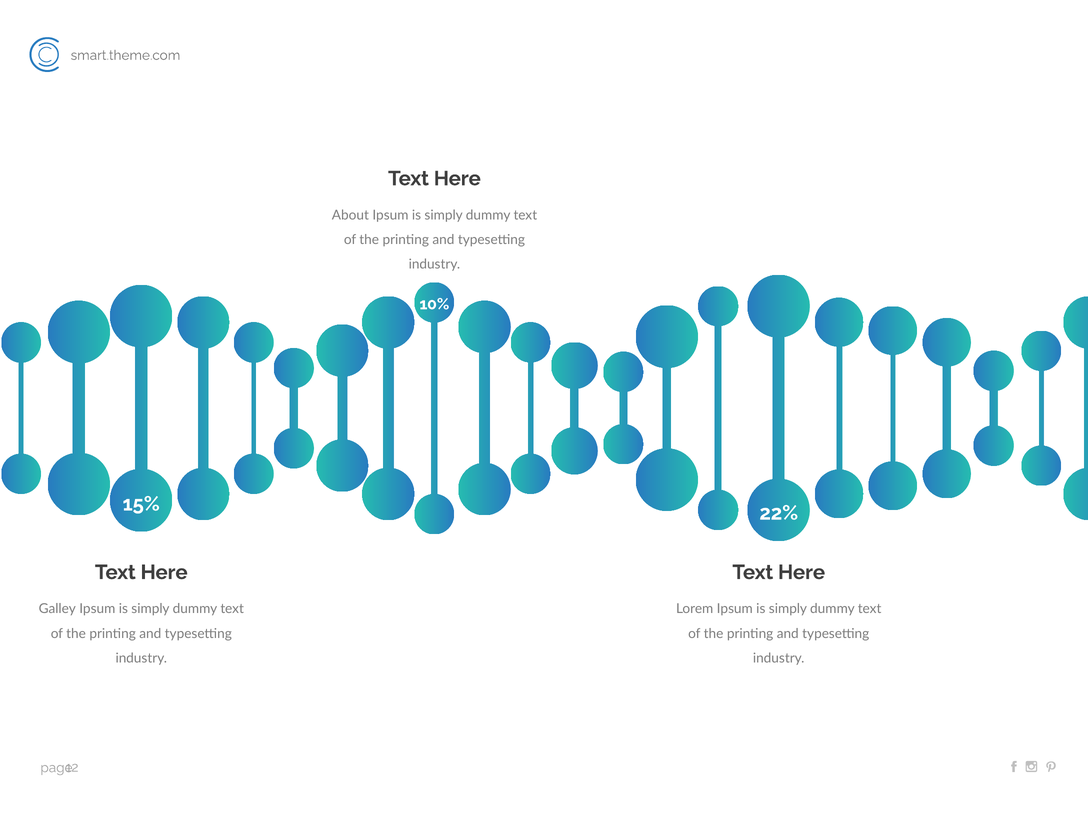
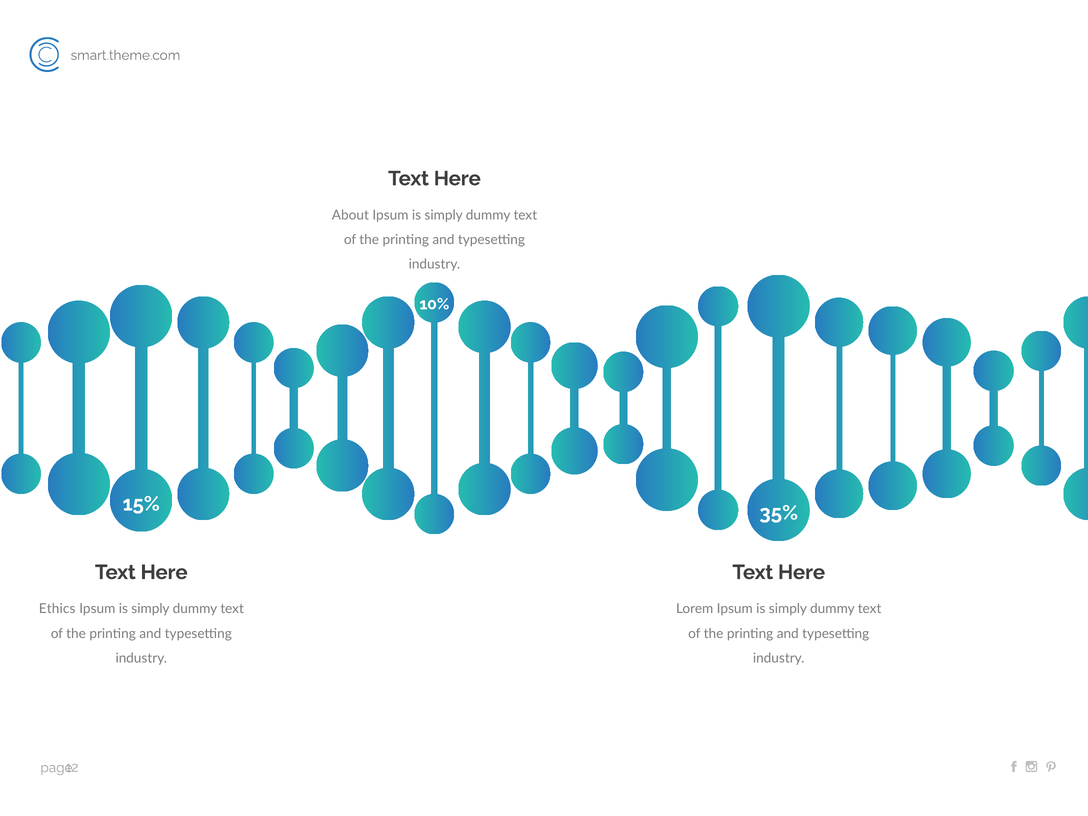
22%: 22% -> 35%
Galley: Galley -> Ethics
